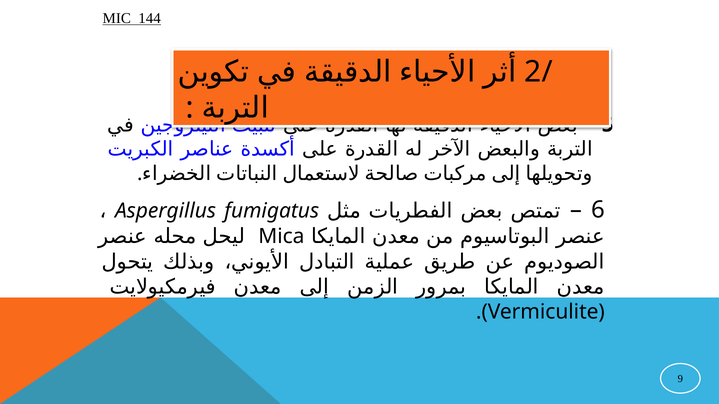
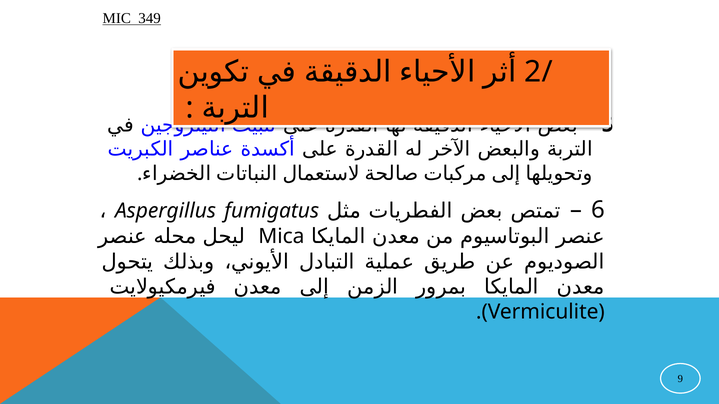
144: 144 -> 349
